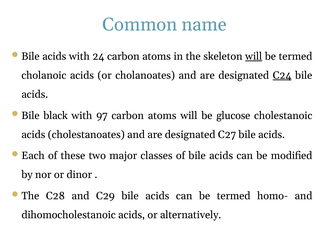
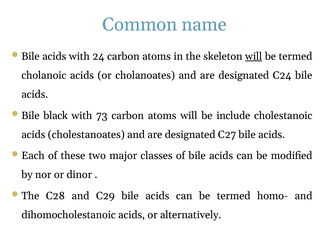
C24 underline: present -> none
97: 97 -> 73
glucose: glucose -> include
